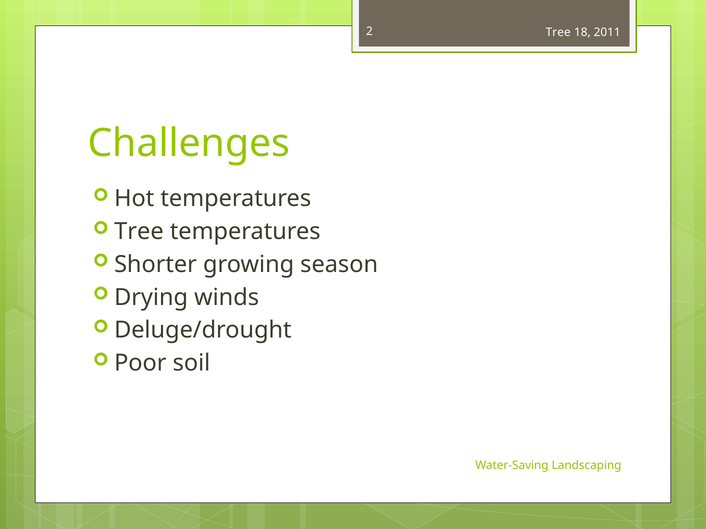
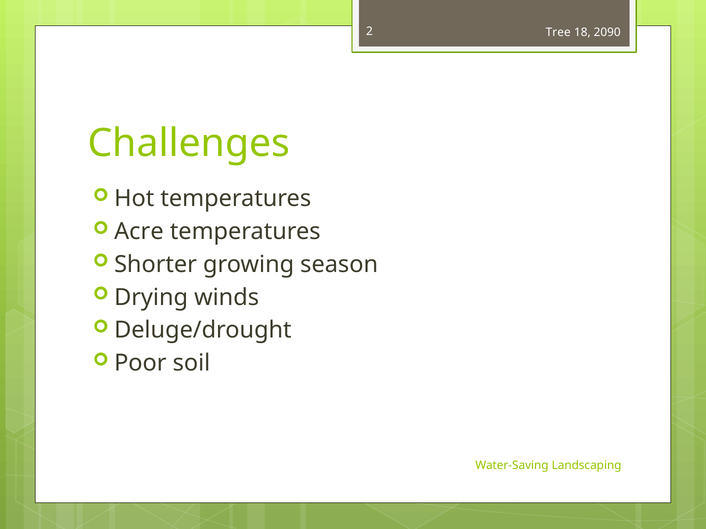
2011: 2011 -> 2090
Tree at (139, 232): Tree -> Acre
